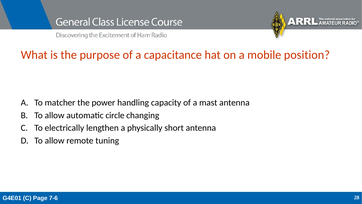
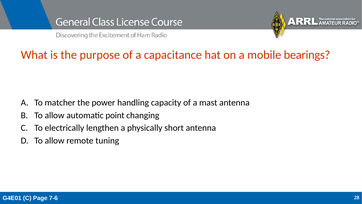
position: position -> bearings
circle: circle -> point
